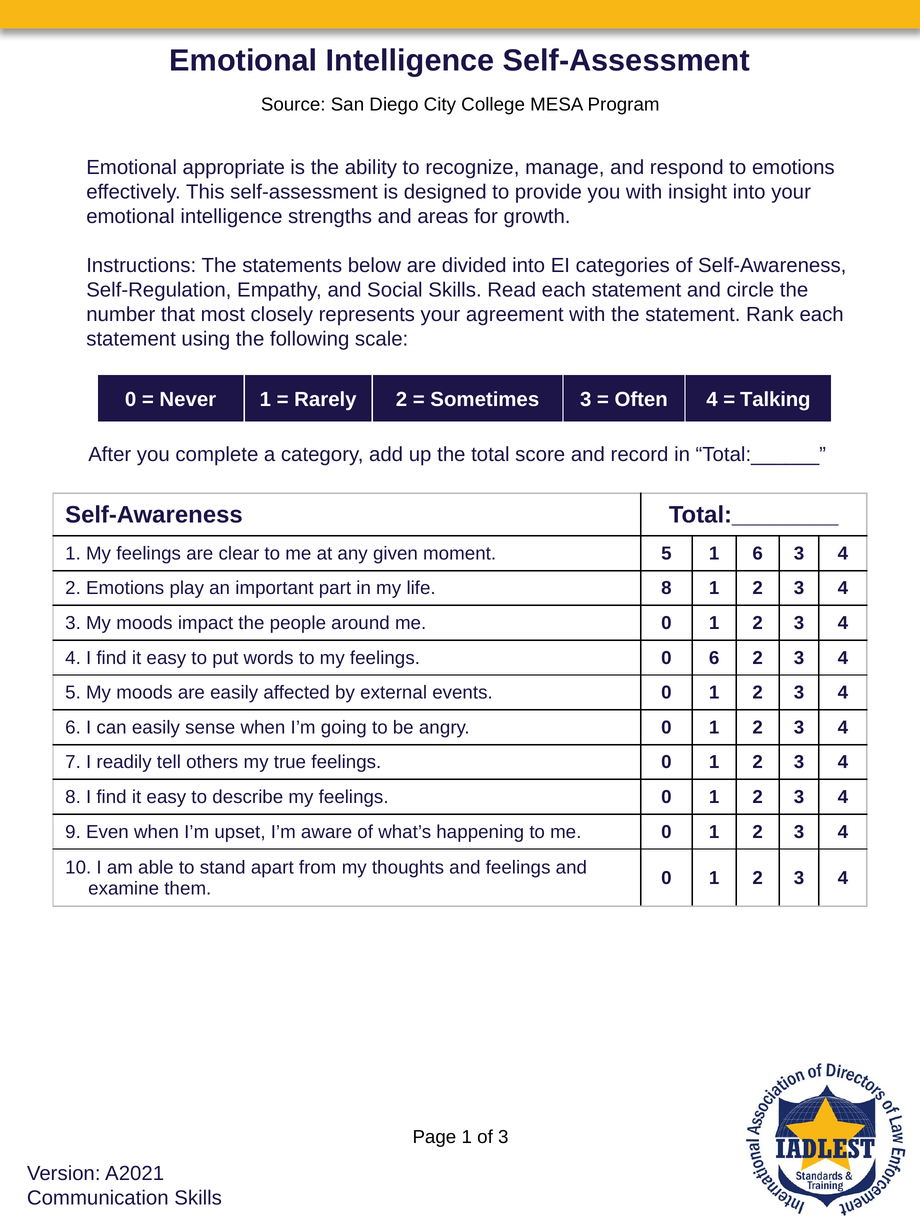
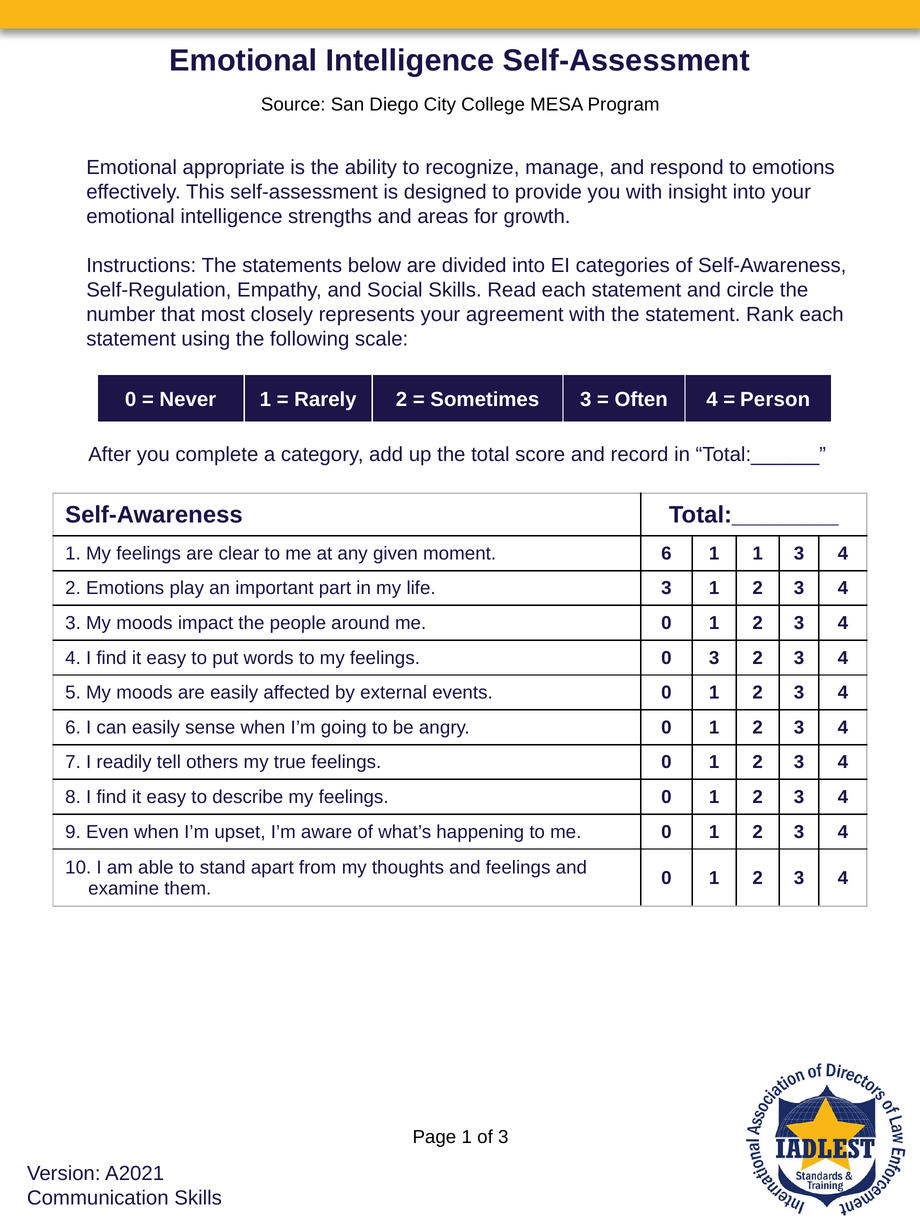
Talking: Talking -> Person
moment 5: 5 -> 6
1 6: 6 -> 1
life 8: 8 -> 3
0 6: 6 -> 3
